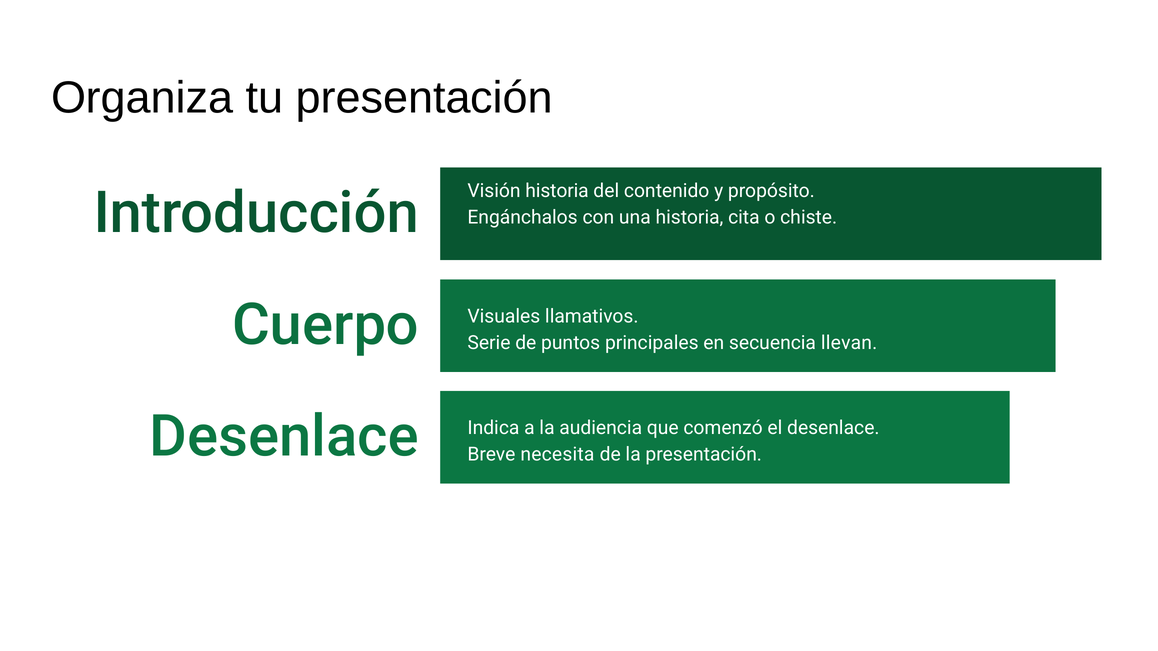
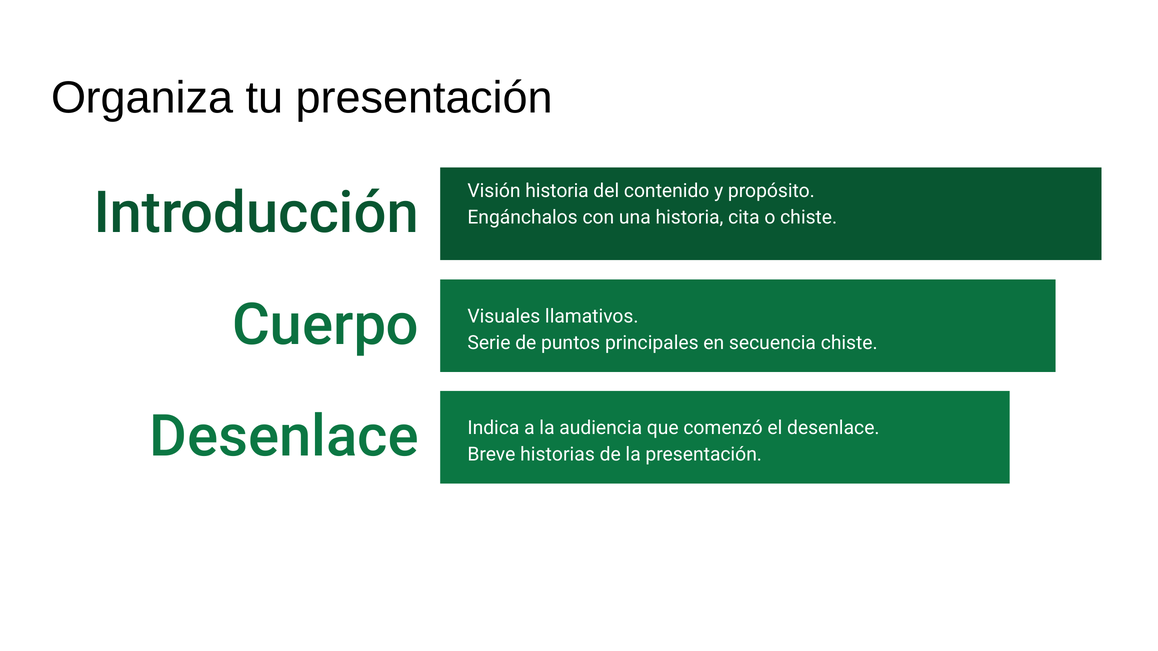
secuencia llevan: llevan -> chiste
necesita: necesita -> historias
